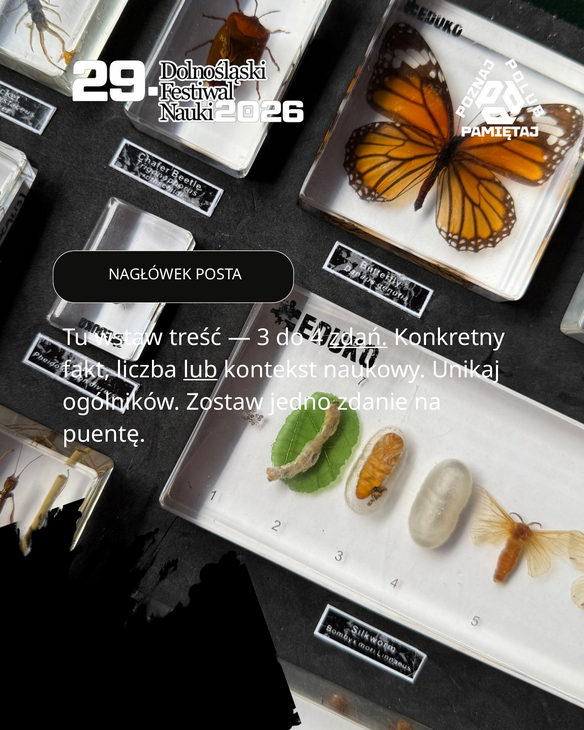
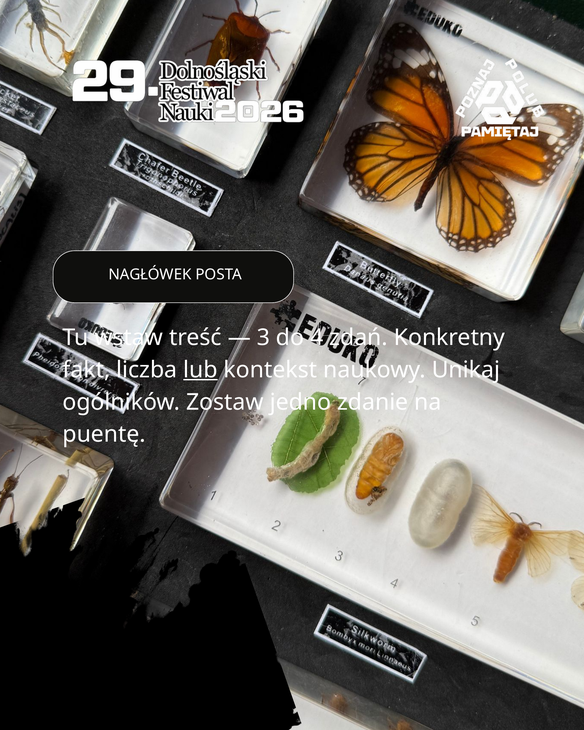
zdań underline: present -> none
